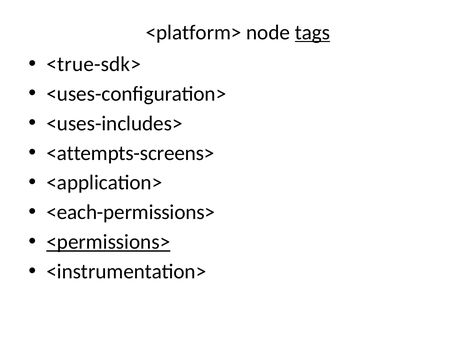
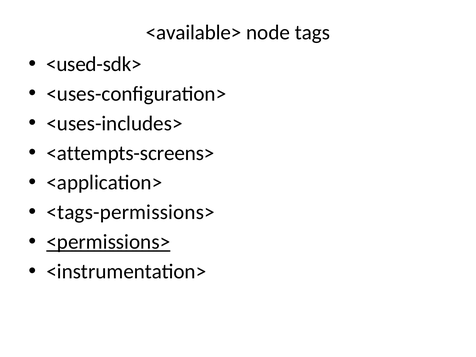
<platform>: <platform> -> <available>
tags underline: present -> none
<true-sdk>: <true-sdk> -> <used-sdk>
<each-permissions>: <each-permissions> -> <tags-permissions>
